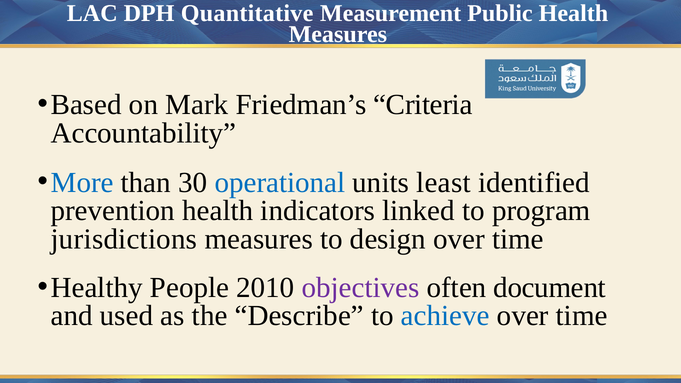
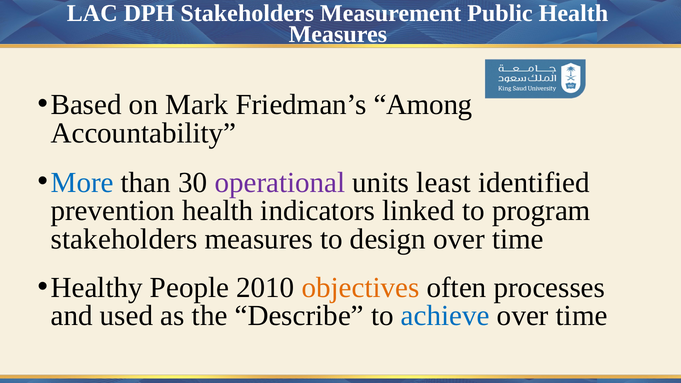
DPH Quantitative: Quantitative -> Stakeholders
Criteria: Criteria -> Among
operational colour: blue -> purple
jurisdictions at (124, 239): jurisdictions -> stakeholders
objectives colour: purple -> orange
document: document -> processes
